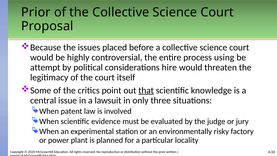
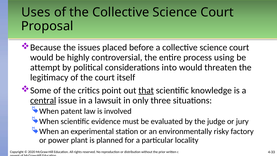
Prior at (36, 12): Prior -> Uses
hire: hire -> into
central underline: none -> present
